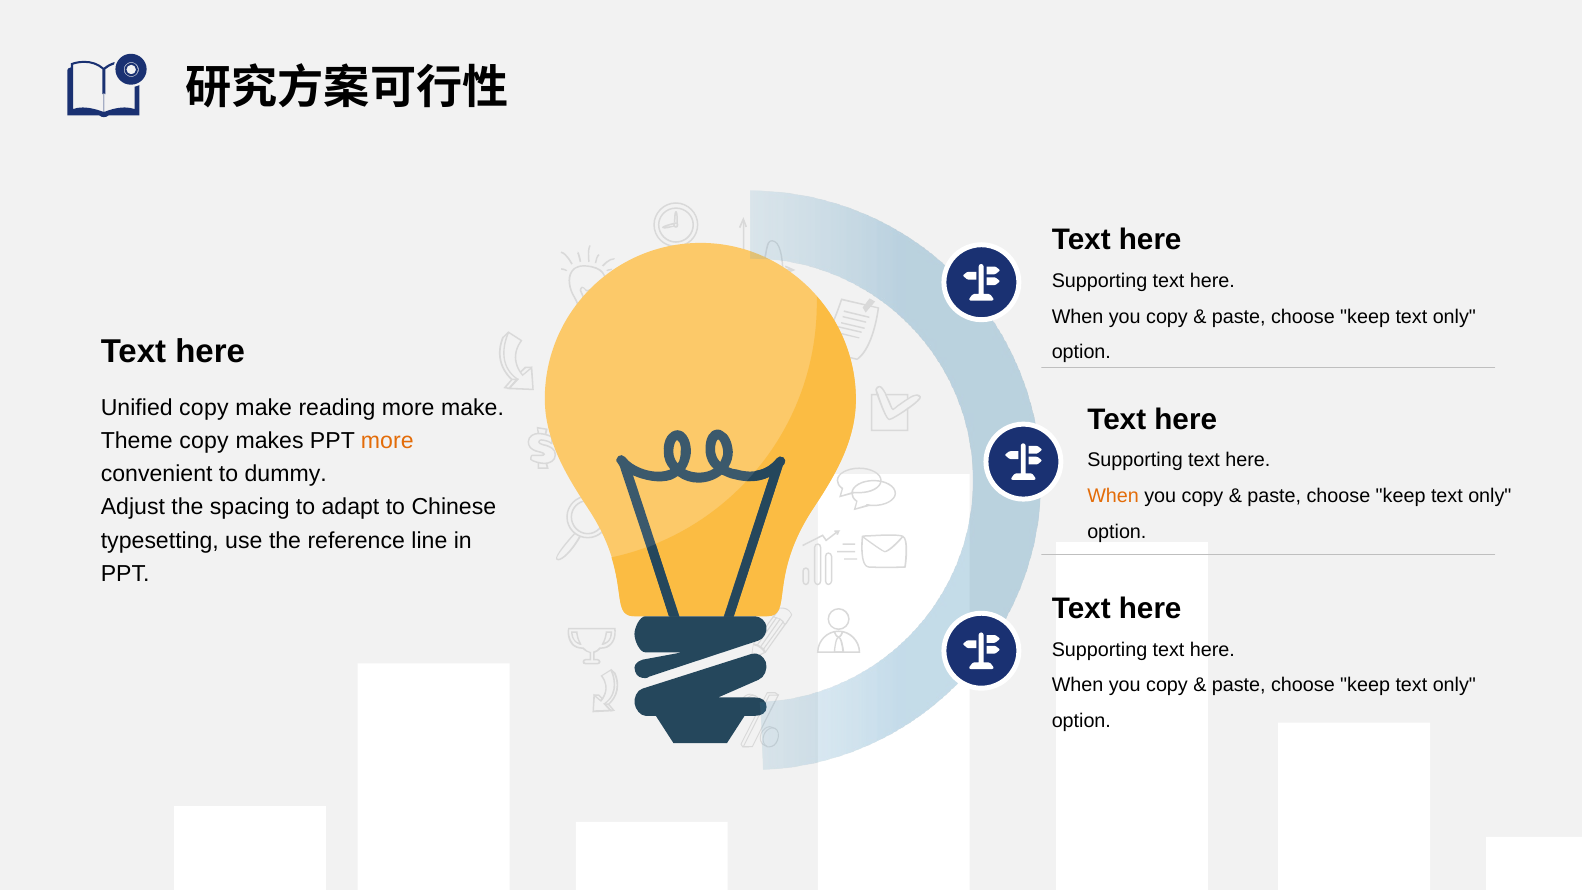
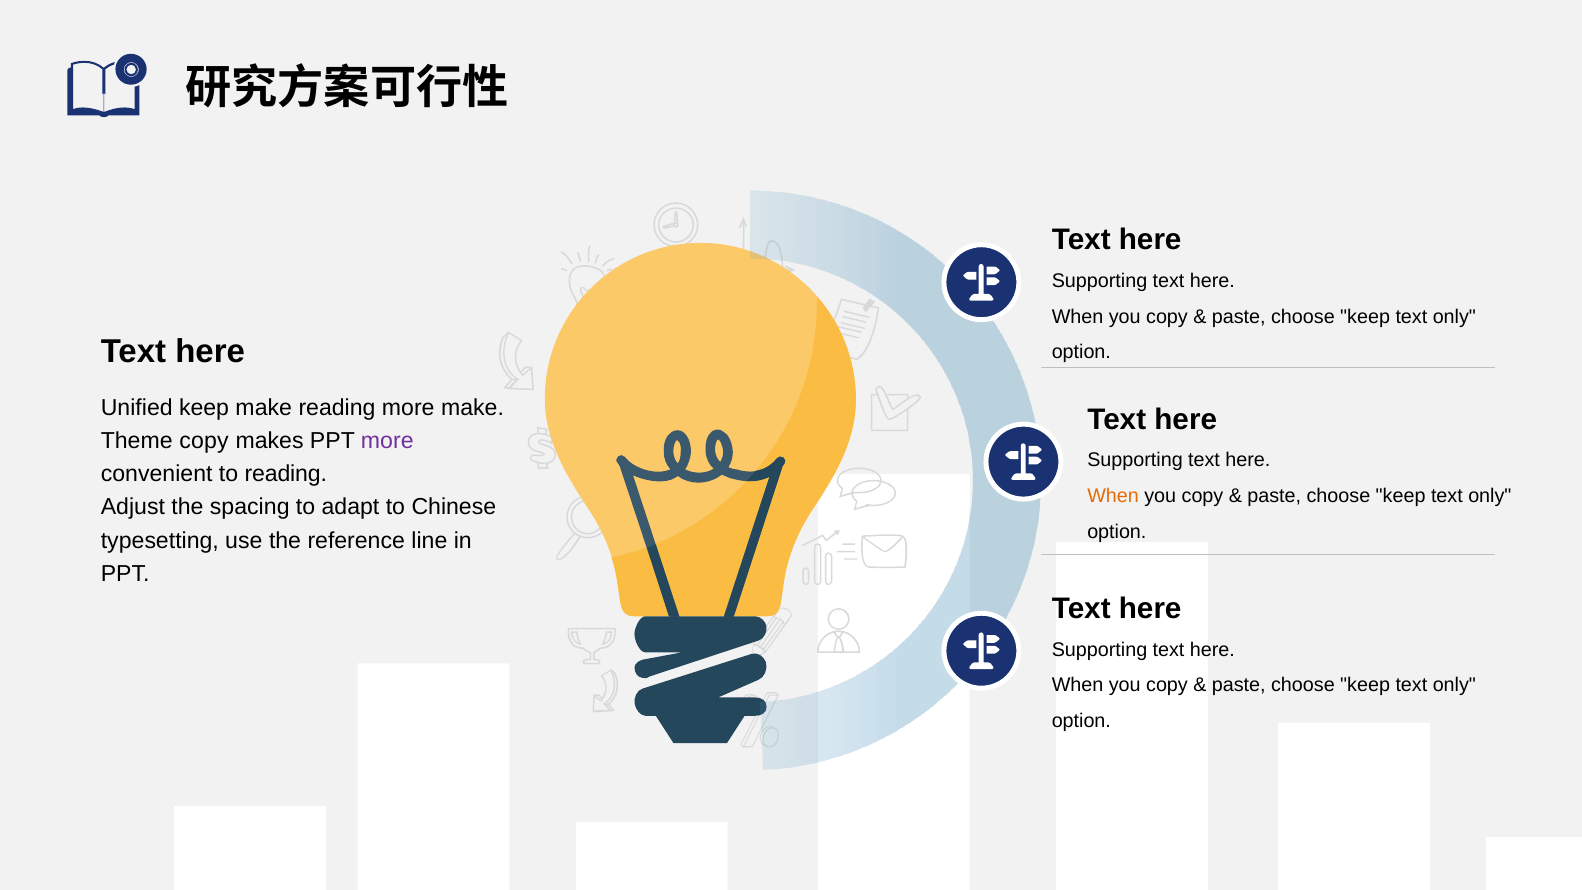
Unified copy: copy -> keep
more at (387, 441) colour: orange -> purple
to dummy: dummy -> reading
